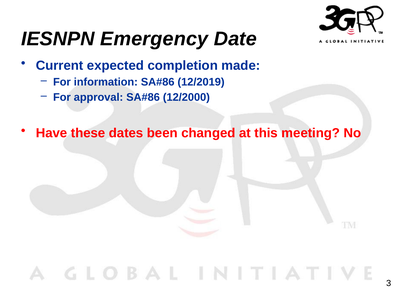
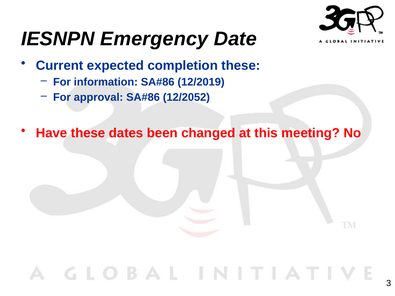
completion made: made -> these
12/2000: 12/2000 -> 12/2052
